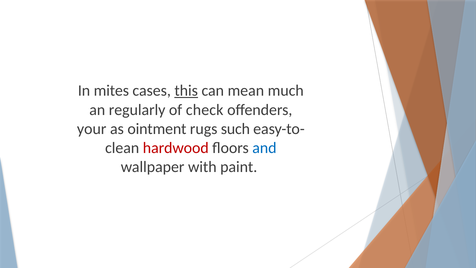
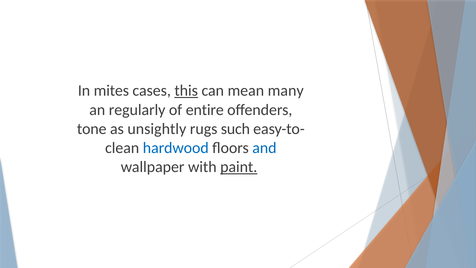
much: much -> many
check: check -> entire
your: your -> tone
ointment: ointment -> unsightly
hardwood colour: red -> blue
paint underline: none -> present
